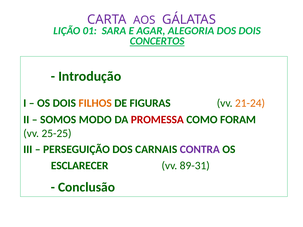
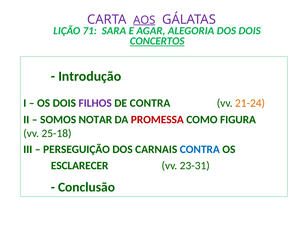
AOS underline: none -> present
01: 01 -> 71
FILHOS colour: orange -> purple
DE FIGURAS: FIGURAS -> CONTRA
MODO: MODO -> NOTAR
FORAM: FORAM -> FIGURA
25-25: 25-25 -> 25-18
CONTRA at (200, 150) colour: purple -> blue
89-31: 89-31 -> 23-31
